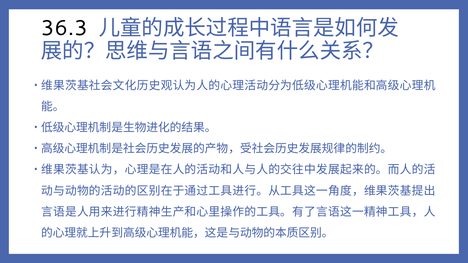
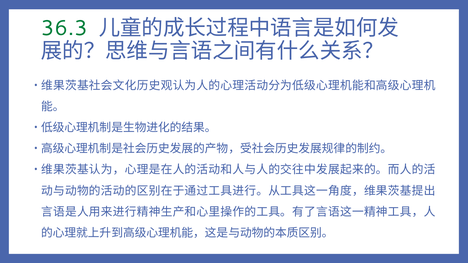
36.3 colour: black -> green
